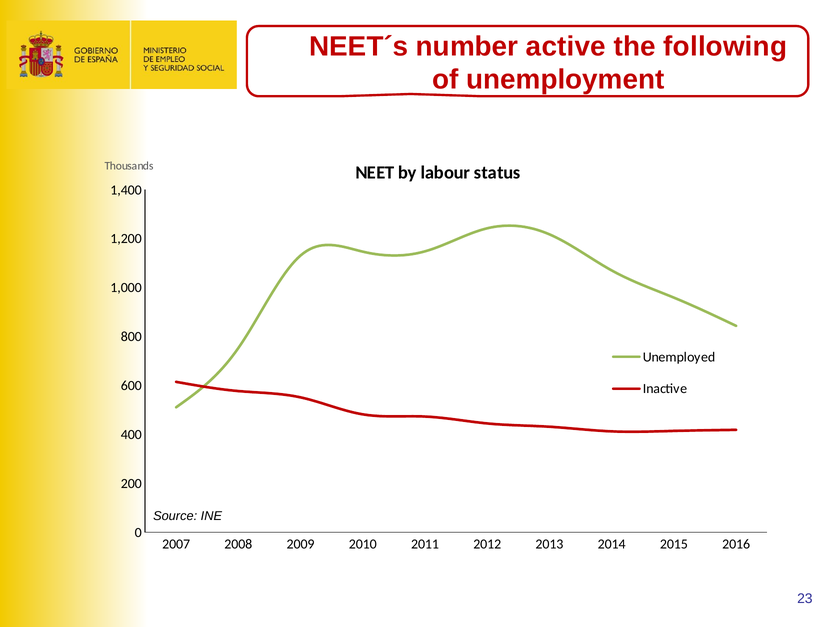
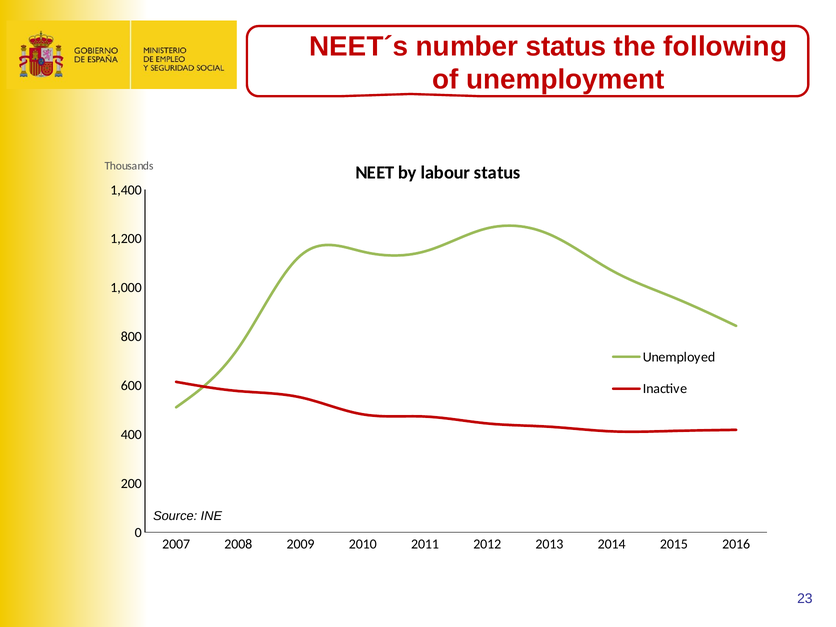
number active: active -> status
